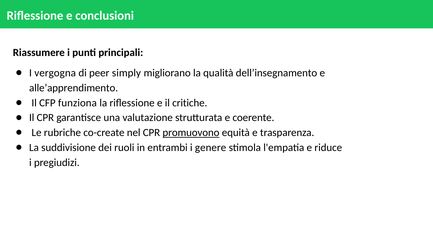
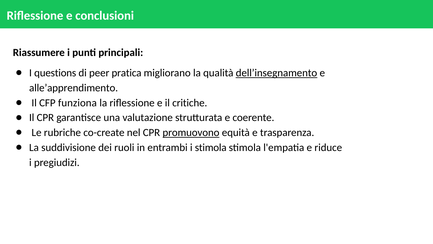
vergogna: vergogna -> questions
simply: simply -> pratica
dell’insegnamento underline: none -> present
i genere: genere -> stimola
